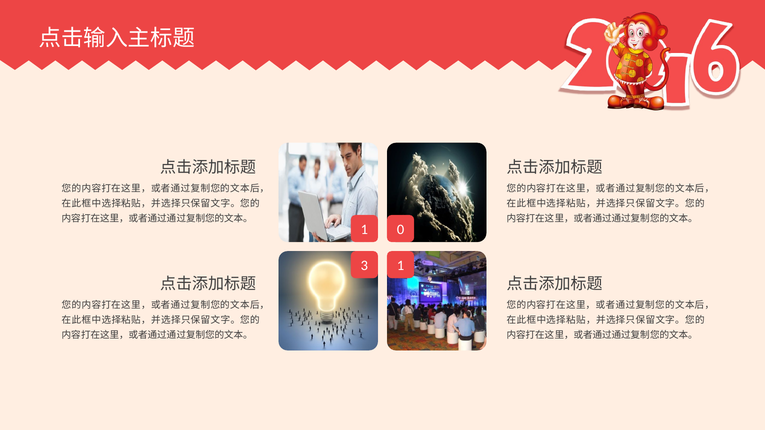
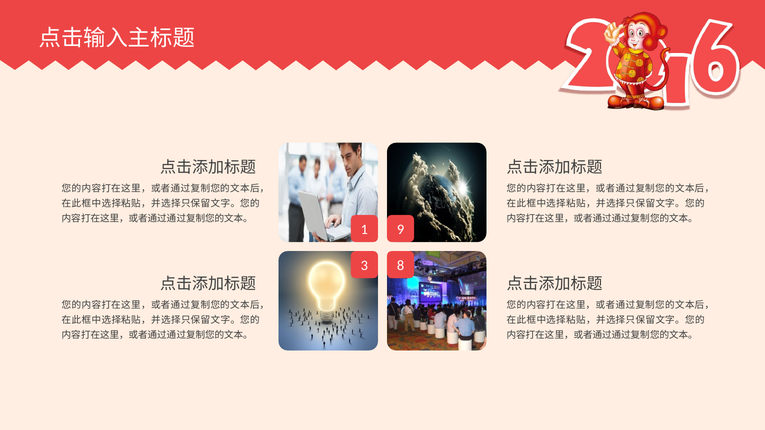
0: 0 -> 9
3 1: 1 -> 8
